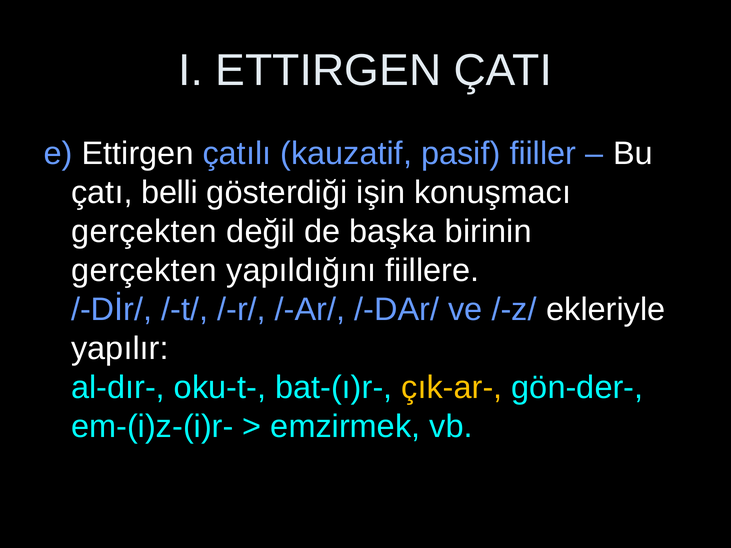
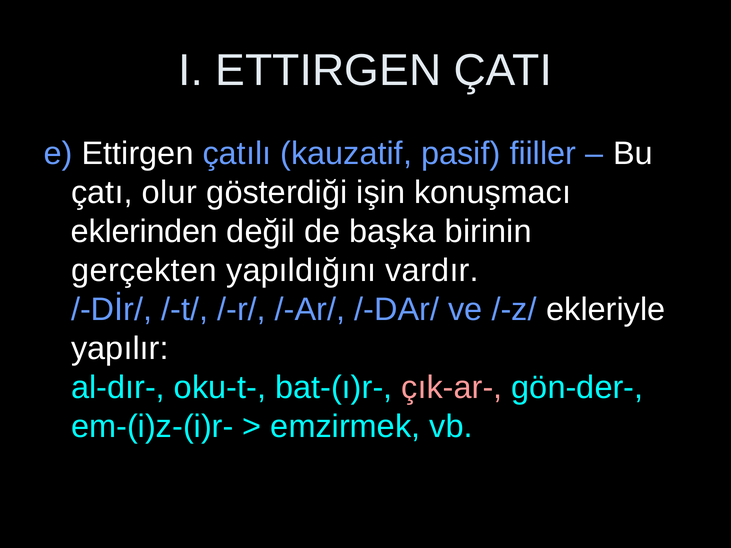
belli: belli -> olur
gerçekten at (144, 231): gerçekten -> eklerinden
fiillere: fiillere -> vardır
çık-ar- colour: yellow -> pink
